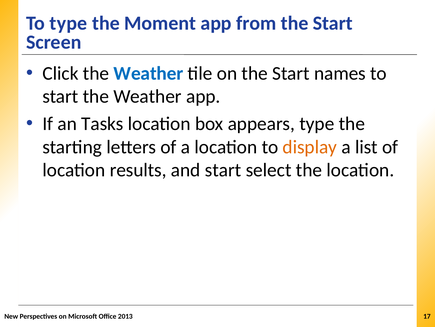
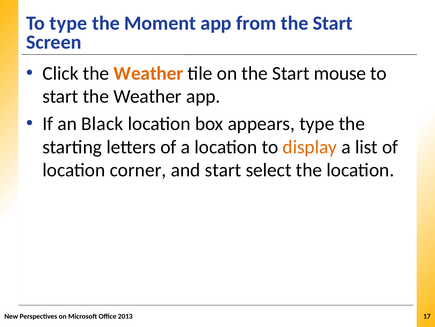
Weather at (148, 73) colour: blue -> orange
names: names -> mouse
Tasks: Tasks -> Black
results: results -> corner
